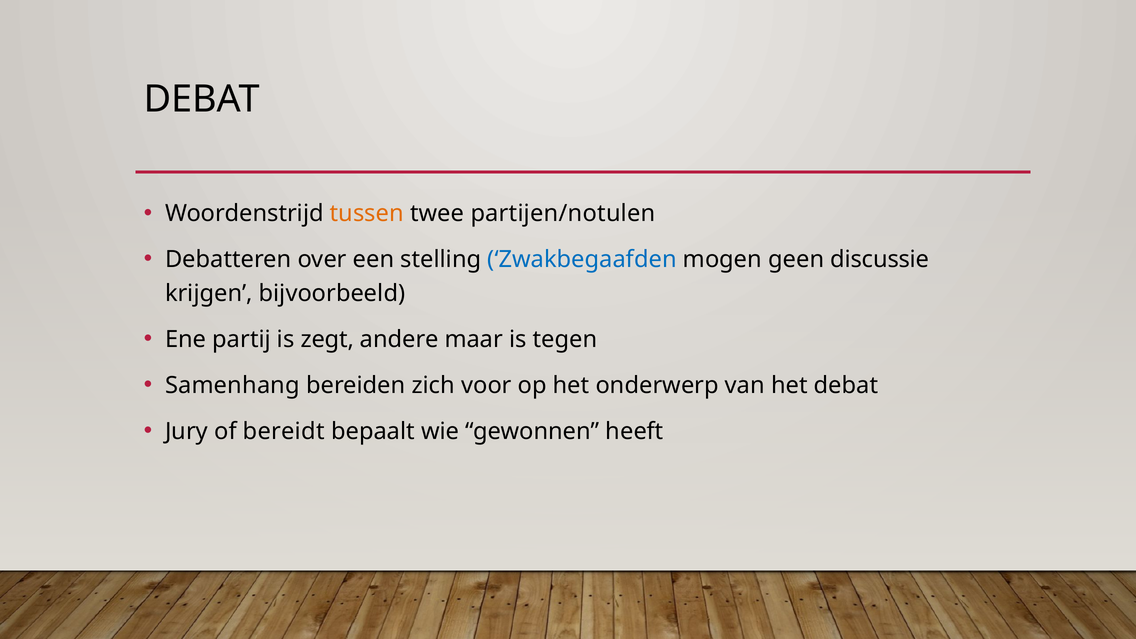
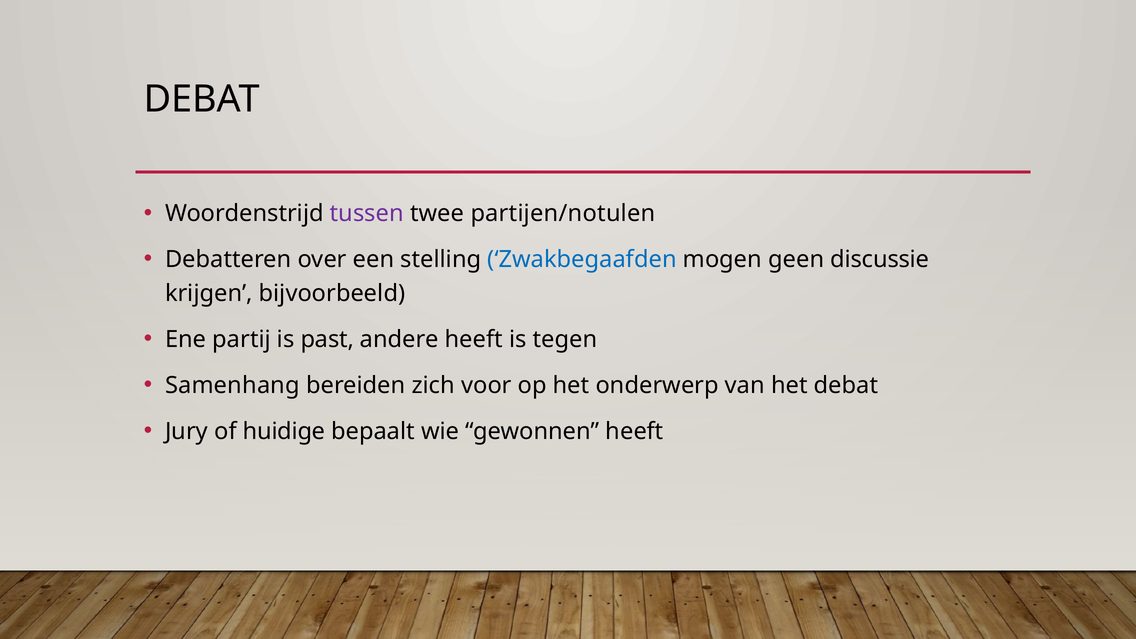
tussen colour: orange -> purple
zegt: zegt -> past
andere maar: maar -> heeft
bereidt: bereidt -> huidige
